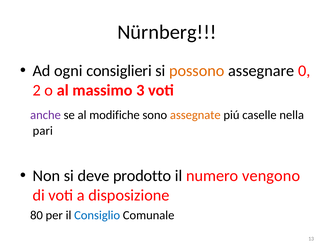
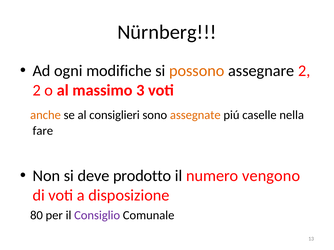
consiglieri: consiglieri -> modifiche
assegnare 0: 0 -> 2
anche colour: purple -> orange
modifiche: modifiche -> consiglieri
pari: pari -> fare
Consiglio colour: blue -> purple
